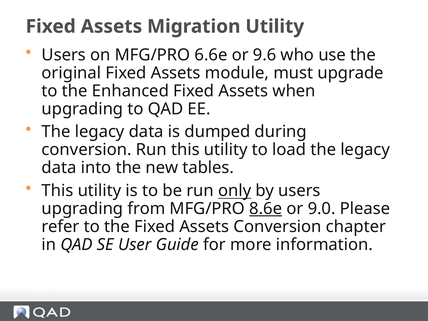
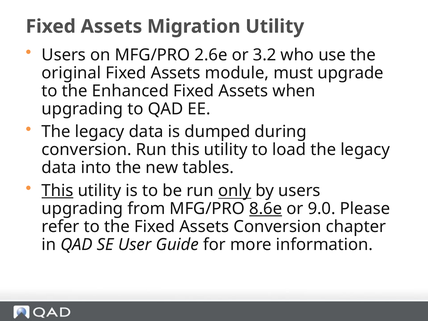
6.6e: 6.6e -> 2.6e
9.6: 9.6 -> 3.2
This at (58, 191) underline: none -> present
